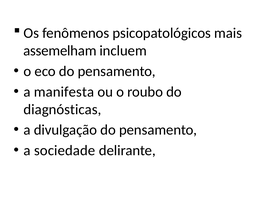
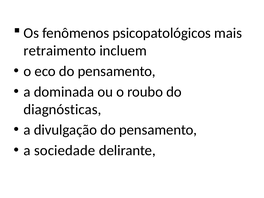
assemelham: assemelham -> retraimento
manifesta: manifesta -> dominada
